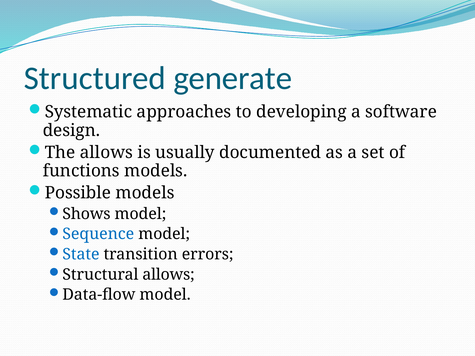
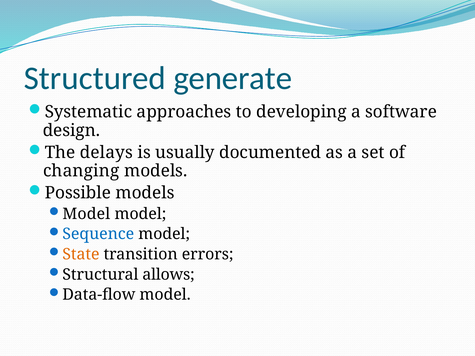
The allows: allows -> delays
functions: functions -> changing
Shows at (86, 214): Shows -> Model
State colour: blue -> orange
